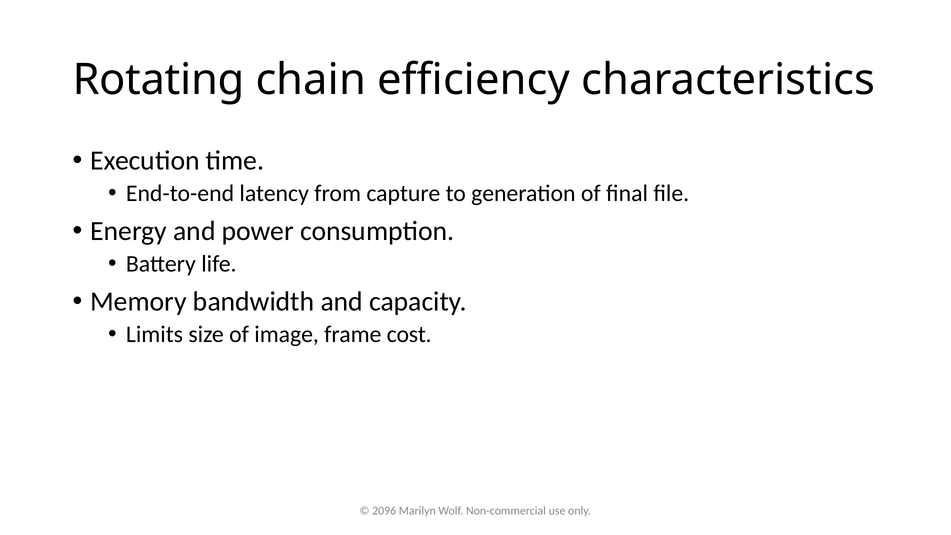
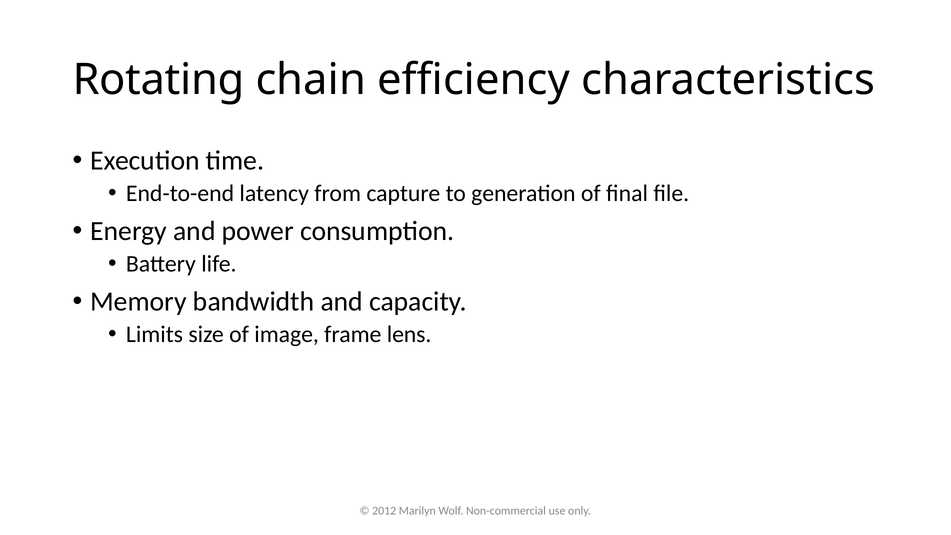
cost: cost -> lens
2096: 2096 -> 2012
